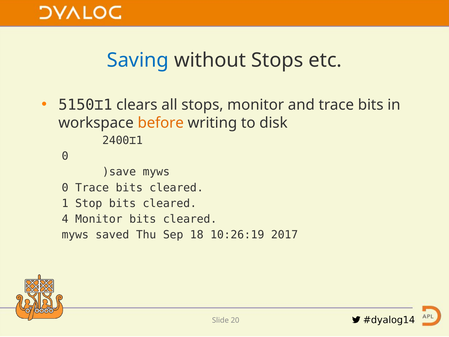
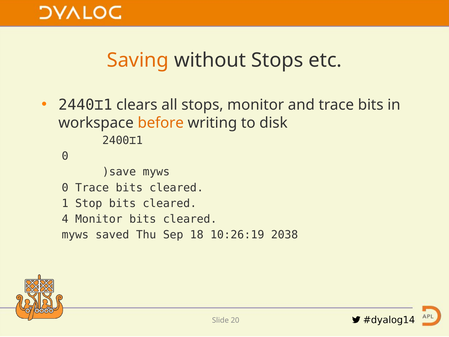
Saving colour: blue -> orange
5150⌶1: 5150⌶1 -> 2440⌶1
2017: 2017 -> 2038
